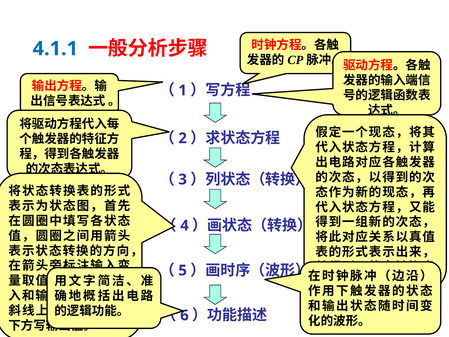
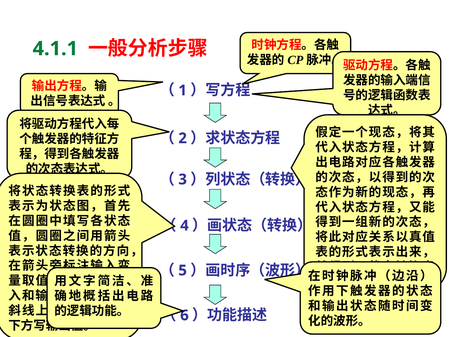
4.1.1 colour: blue -> green
